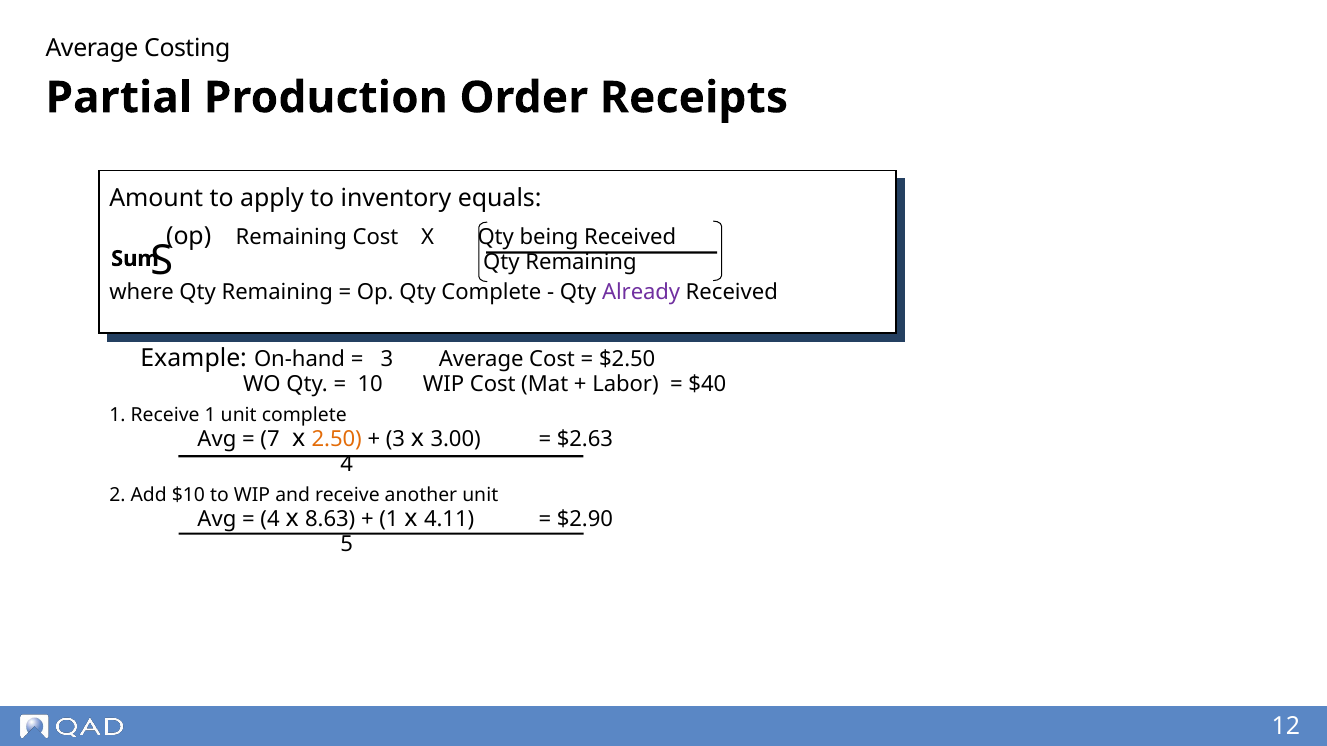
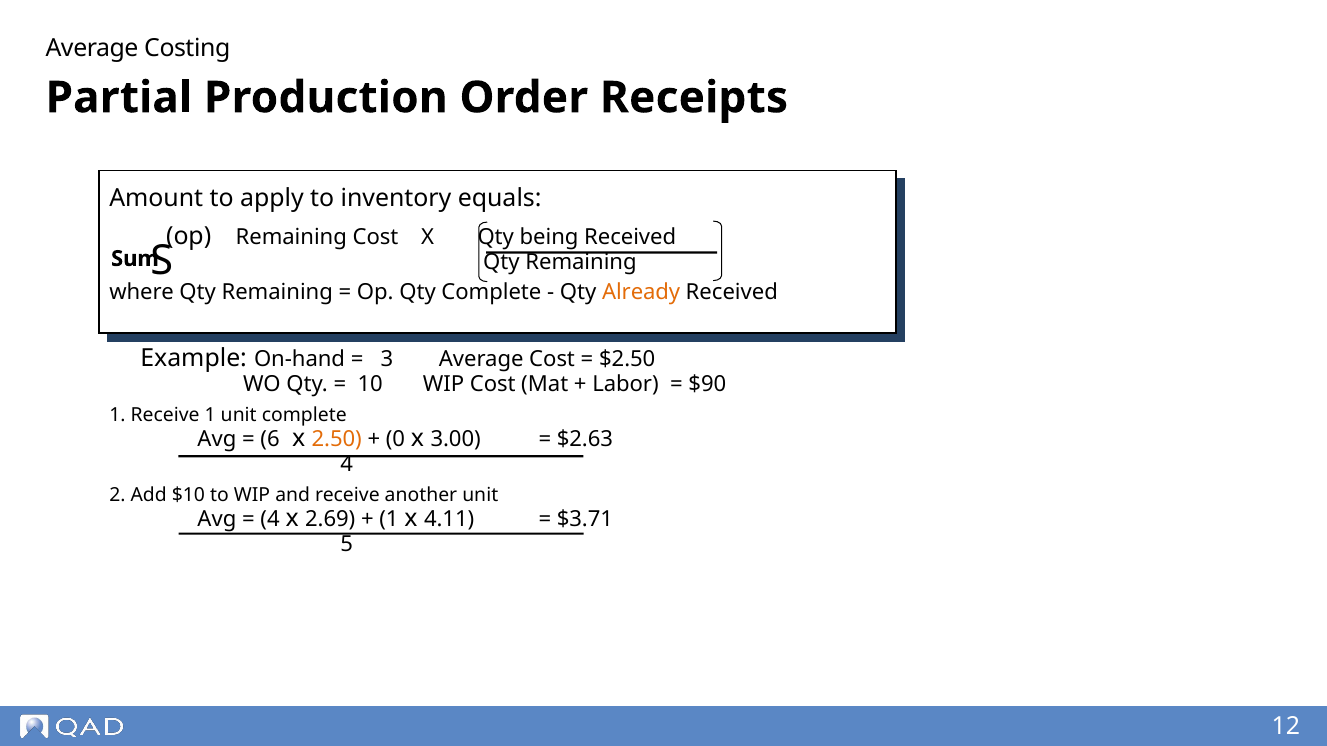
Already colour: purple -> orange
$40: $40 -> $90
7: 7 -> 6
3 at (395, 440): 3 -> 0
8.63: 8.63 -> 2.69
$2.90: $2.90 -> $3.71
